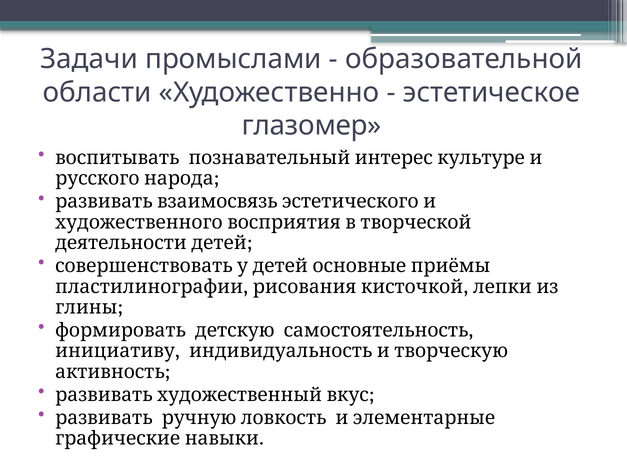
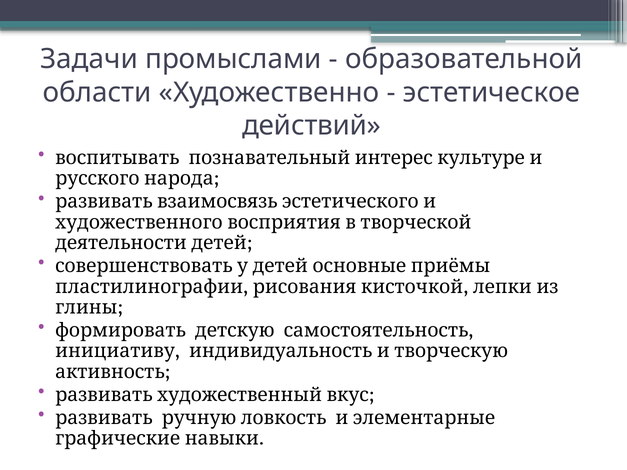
глазомер: глазомер -> действий
